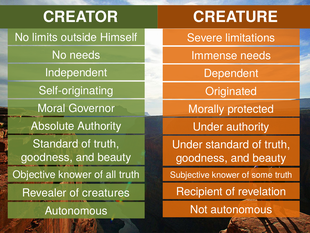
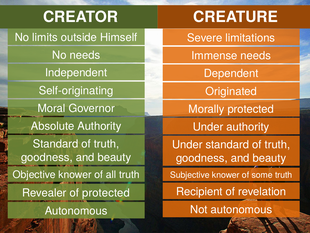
of creatures: creatures -> protected
